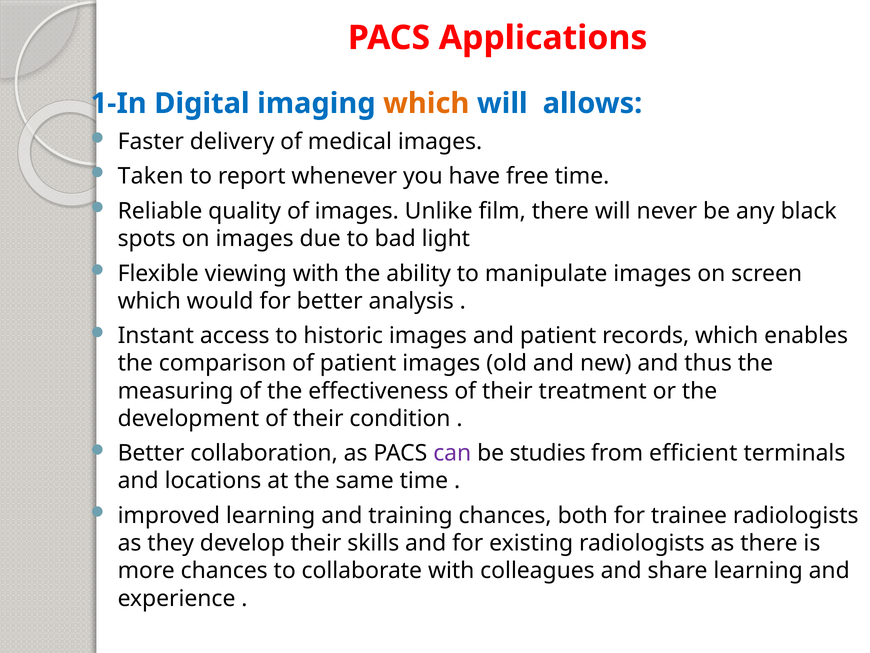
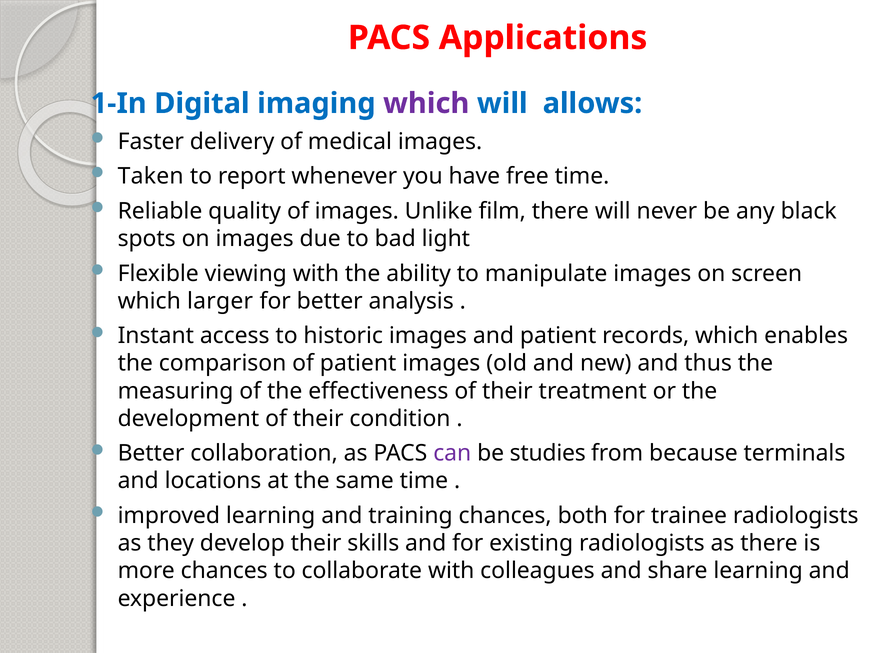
which at (426, 103) colour: orange -> purple
would: would -> larger
efficient: efficient -> because
